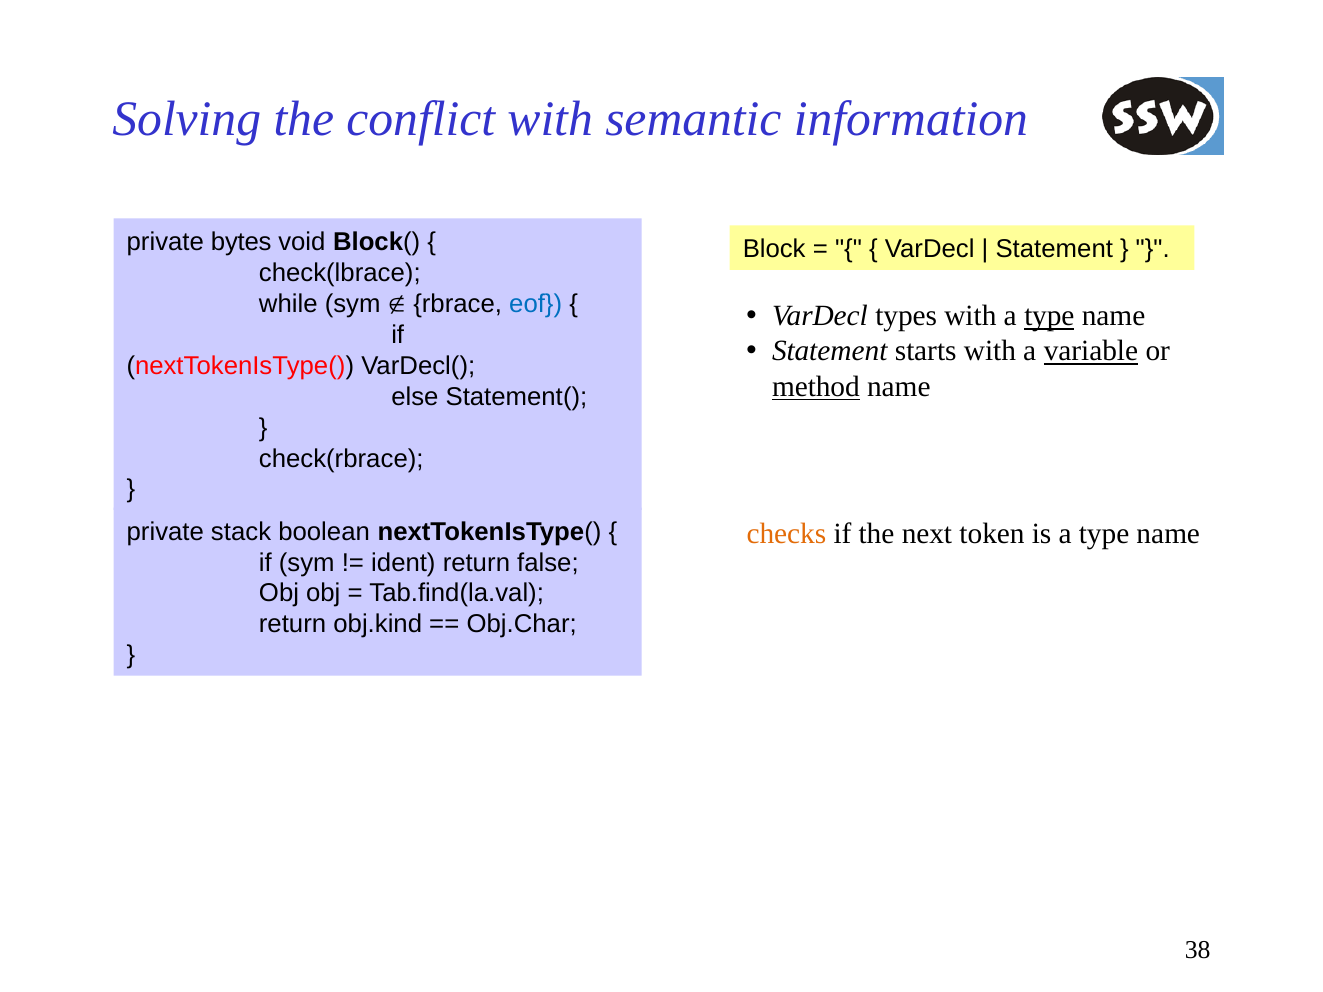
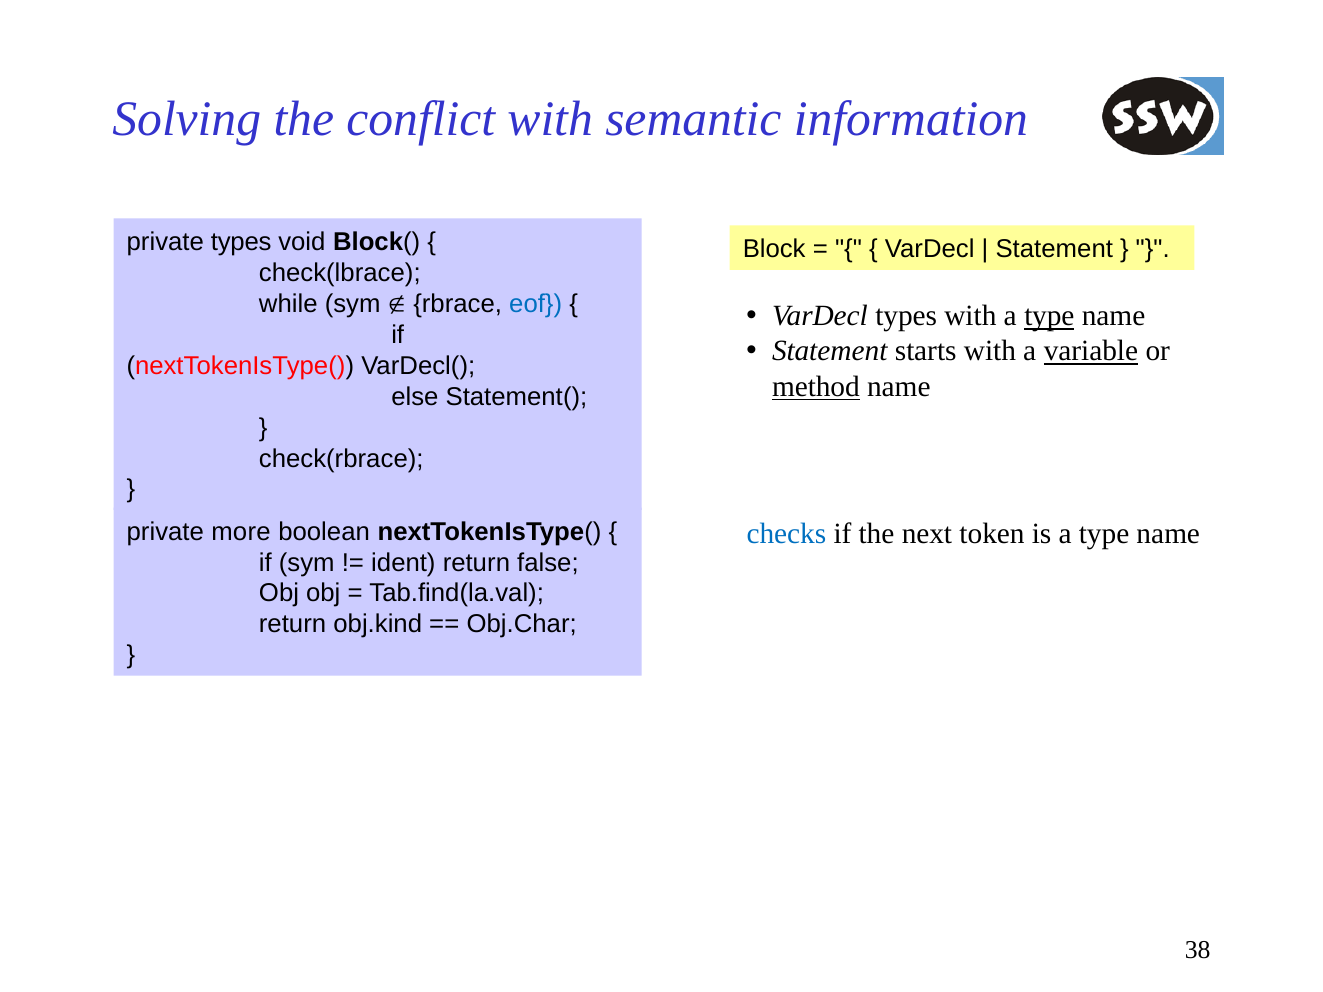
private bytes: bytes -> types
stack: stack -> more
checks colour: orange -> blue
